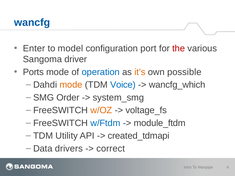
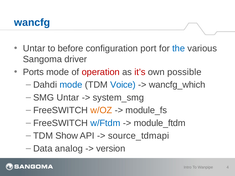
Enter at (34, 48): Enter -> Untar
model: model -> before
the colour: red -> blue
operation colour: blue -> red
it’s colour: orange -> red
mode at (71, 85) colour: orange -> blue
SMG Order: Order -> Untar
voltage_fs: voltage_fs -> module_fs
Utility: Utility -> Show
created_tdmapi: created_tdmapi -> source_tdmapi
drivers: drivers -> analog
correct: correct -> version
